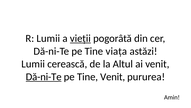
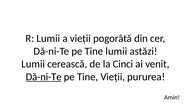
vieții at (80, 38) underline: present -> none
Tine viața: viața -> lumii
Altul: Altul -> Cinci
Tine Venit: Venit -> Vieții
